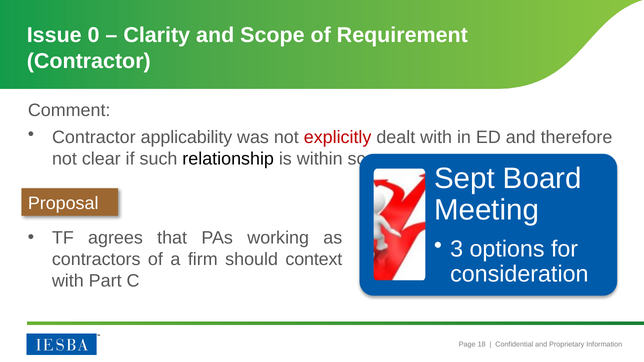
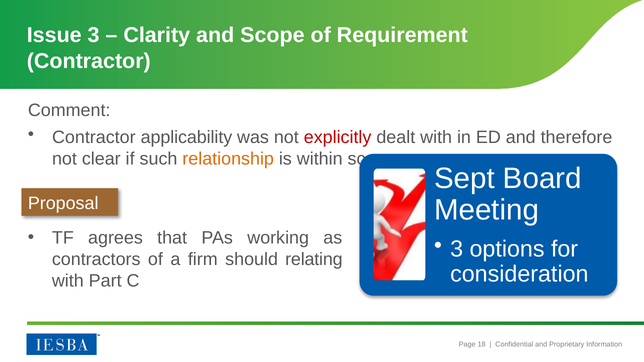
Issue 0: 0 -> 3
relationship colour: black -> orange
context: context -> relating
